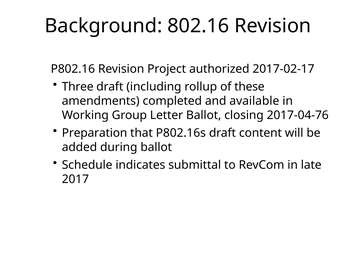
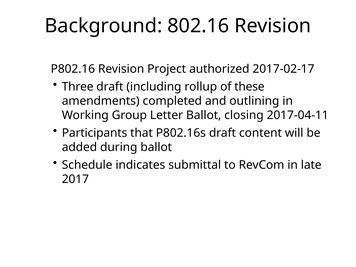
available: available -> outlining
2017-04-76: 2017-04-76 -> 2017-04-11
Preparation: Preparation -> Participants
